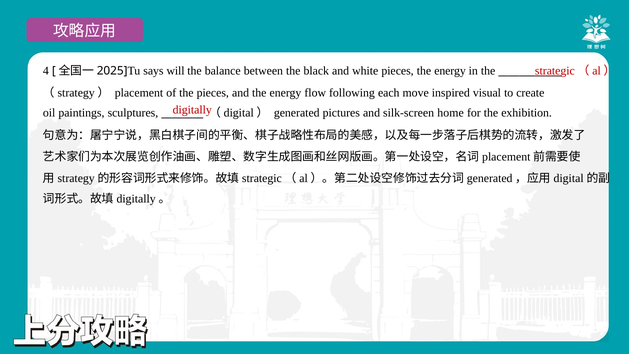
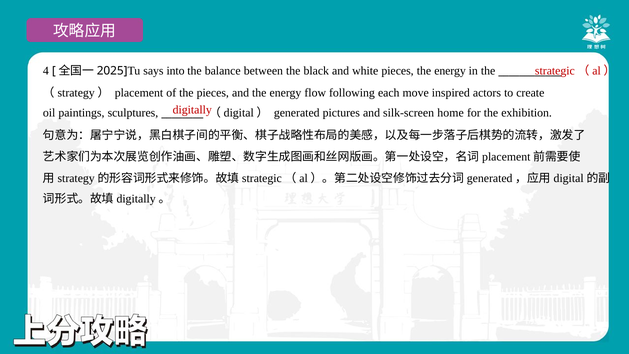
will: will -> into
visual: visual -> actors
